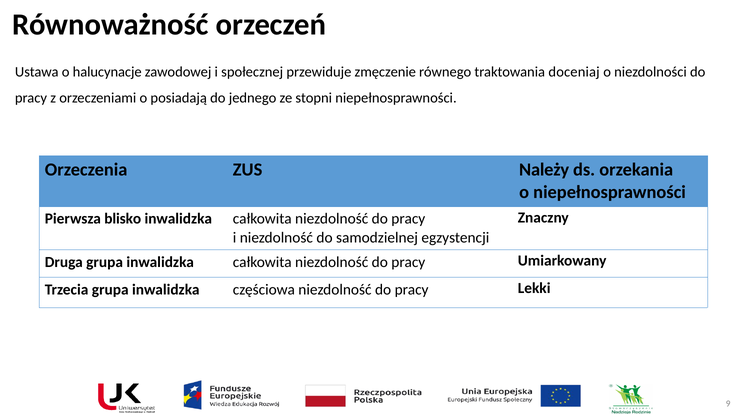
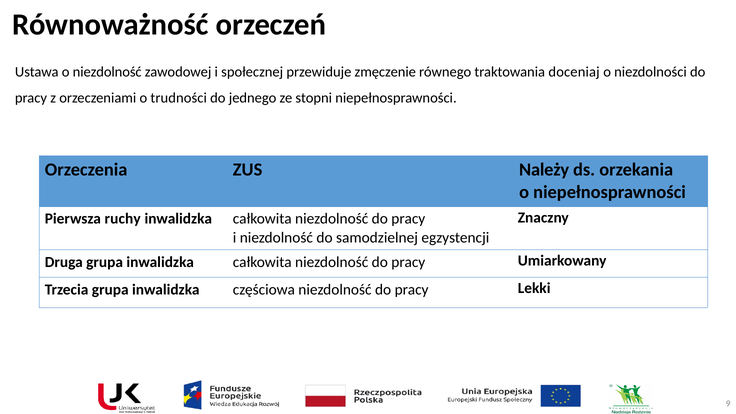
o halucynacje: halucynacje -> niezdolność
posiadają: posiadają -> trudności
blisko: blisko -> ruchy
